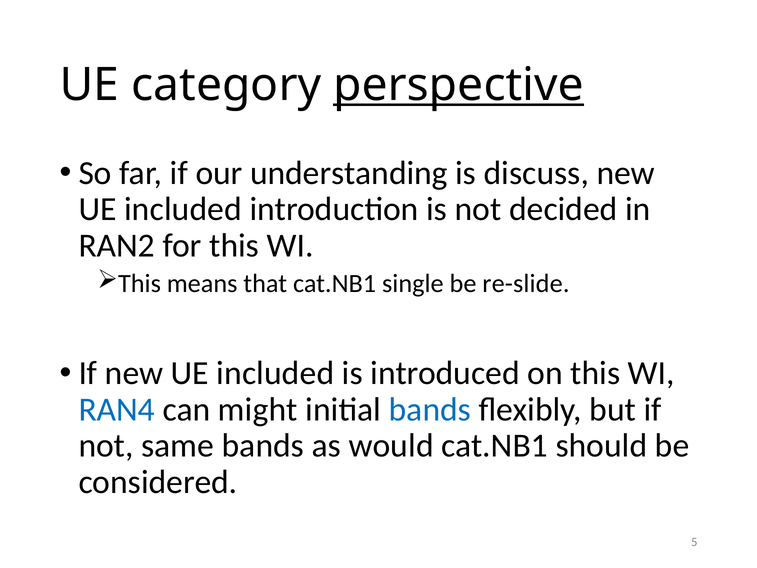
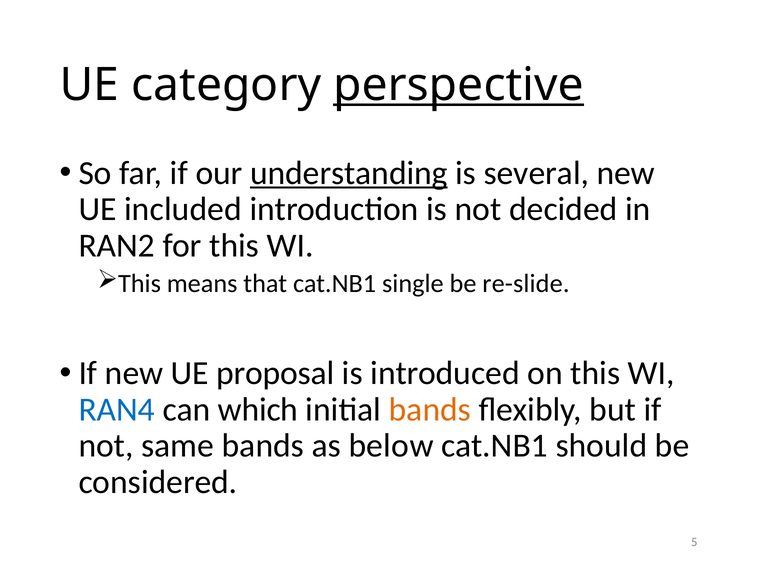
understanding underline: none -> present
discuss: discuss -> several
If new UE included: included -> proposal
might: might -> which
bands at (430, 409) colour: blue -> orange
would: would -> below
